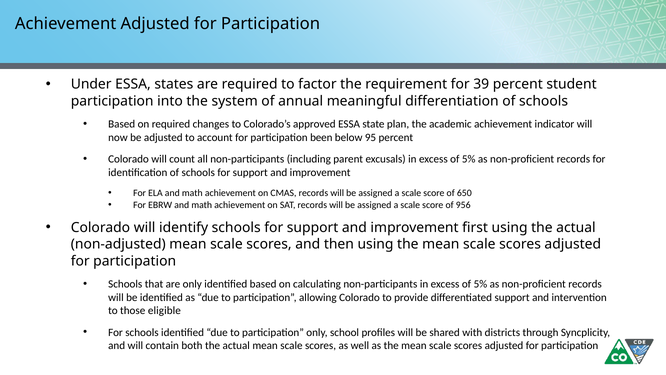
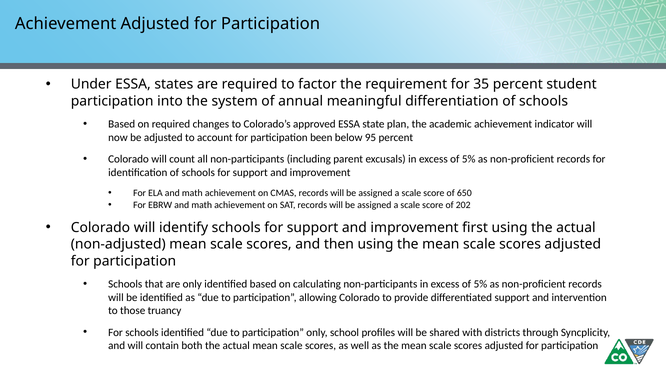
39: 39 -> 35
956: 956 -> 202
eligible: eligible -> truancy
